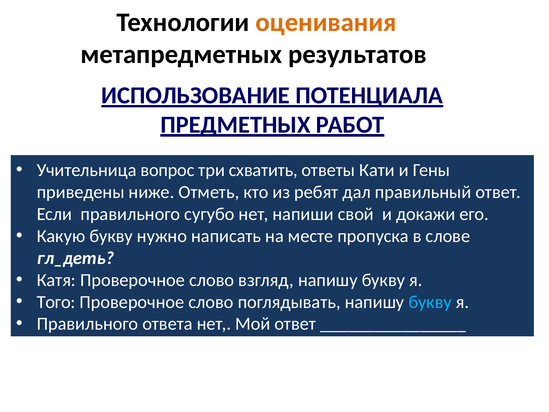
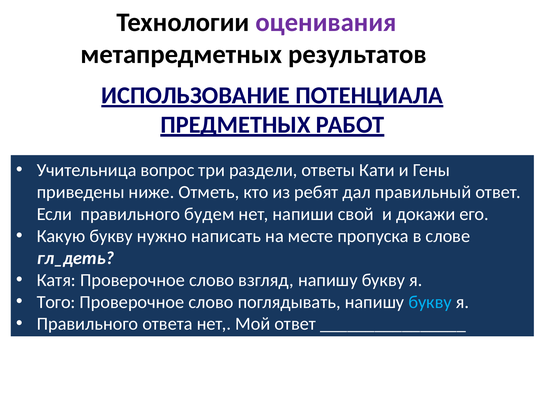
оценивания colour: orange -> purple
схватить: схватить -> раздели
сугубо: сугубо -> будем
